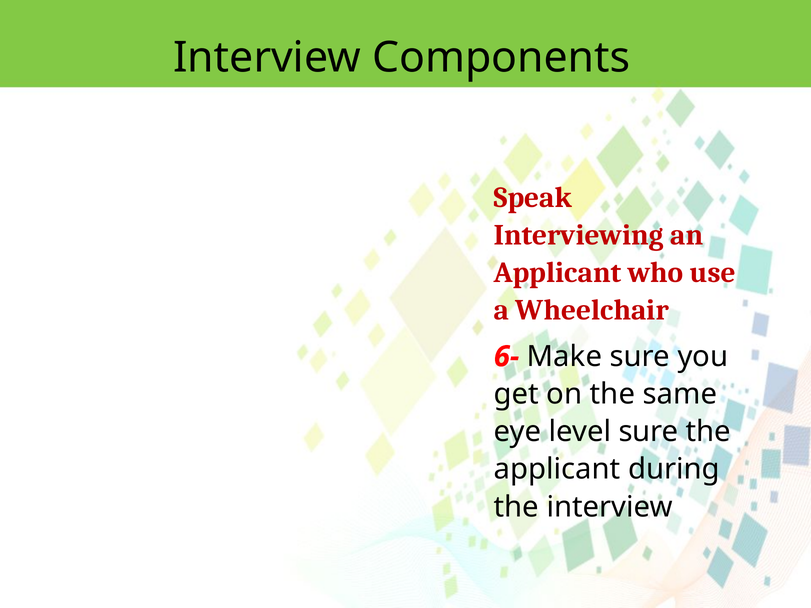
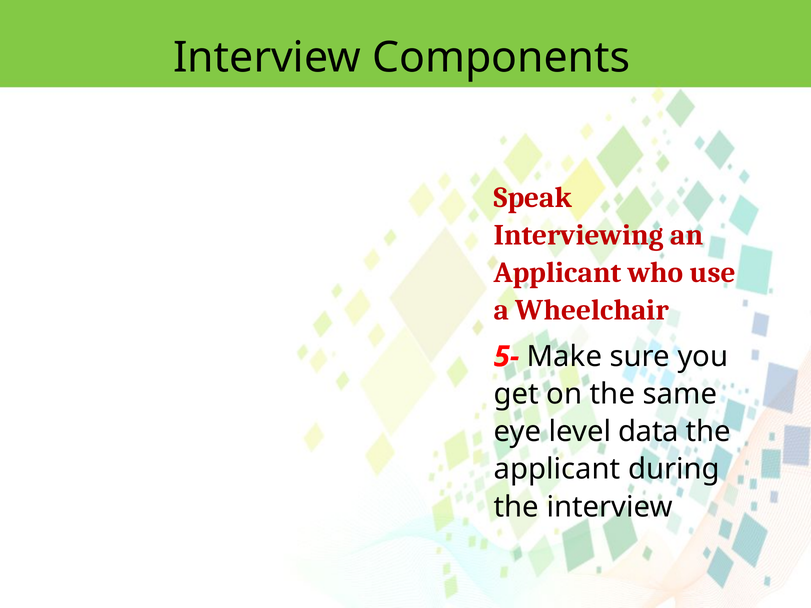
6-: 6- -> 5-
level sure: sure -> data
